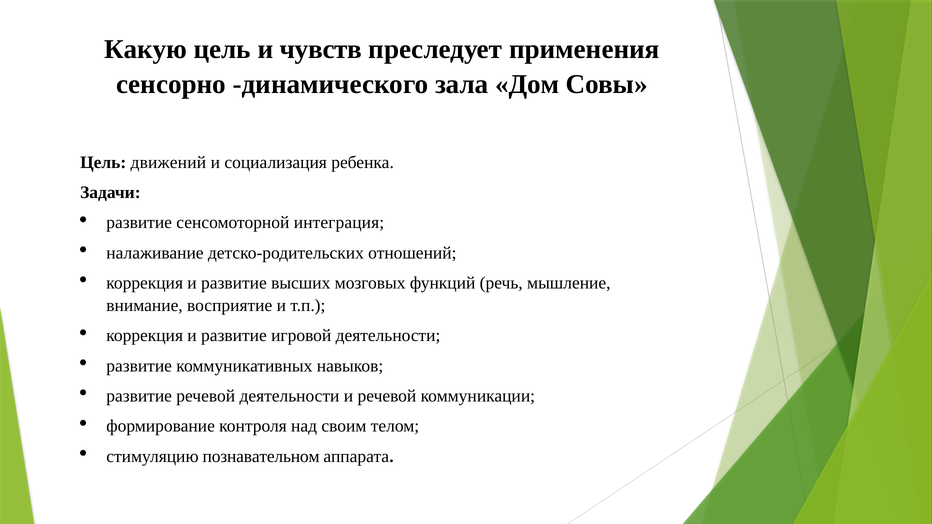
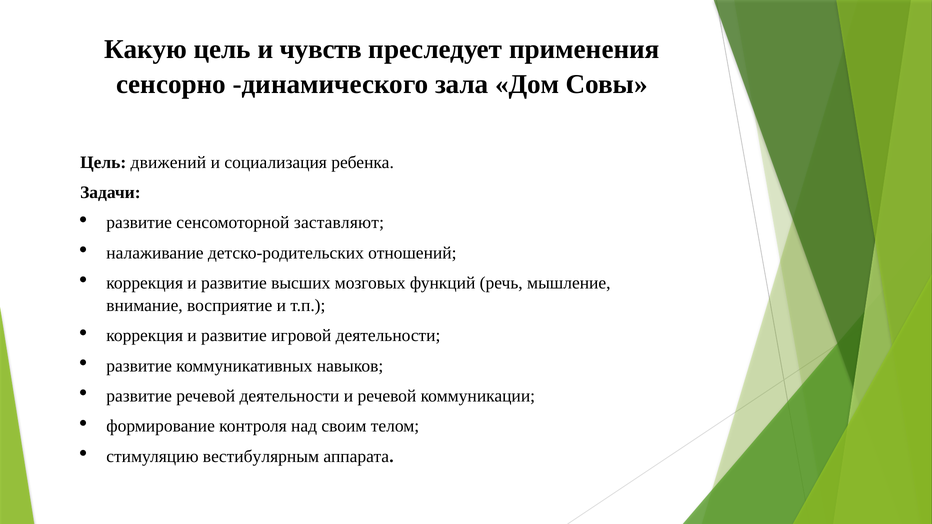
интеграция: интеграция -> заставляют
познавательном: познавательном -> вестибулярным
